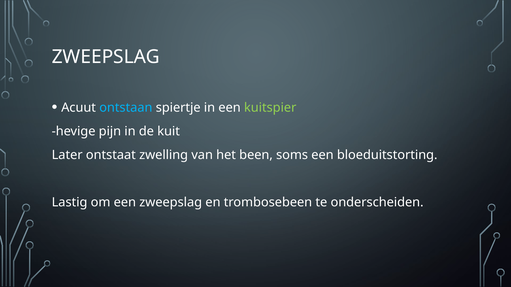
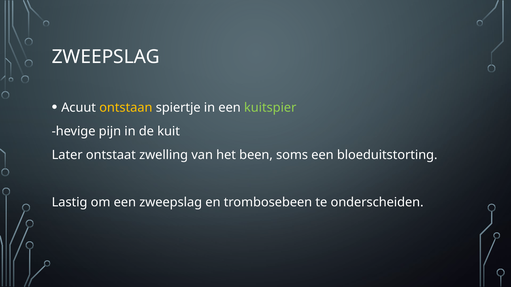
ontstaan colour: light blue -> yellow
